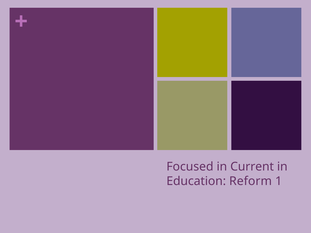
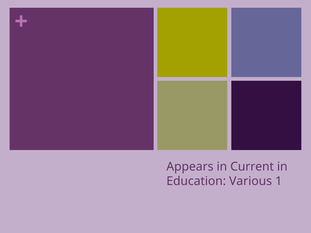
Focused: Focused -> Appears
Reform: Reform -> Various
